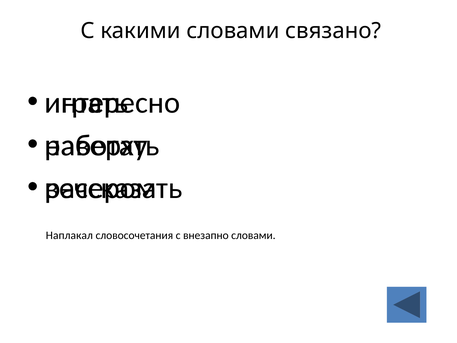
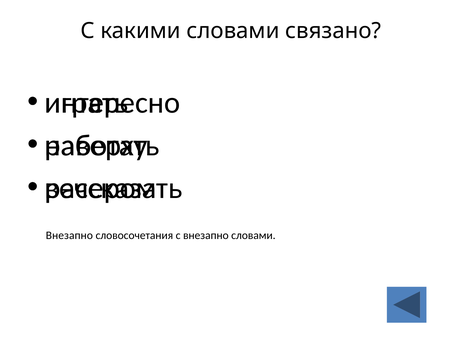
Наплакал at (69, 235): Наплакал -> Внезапно
